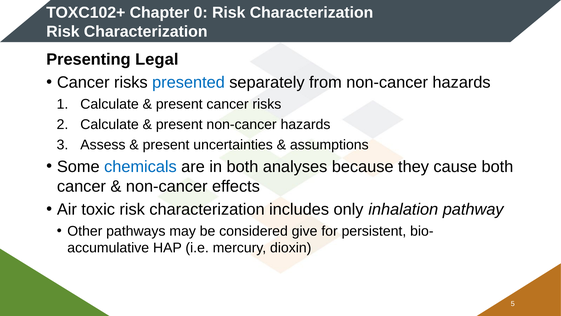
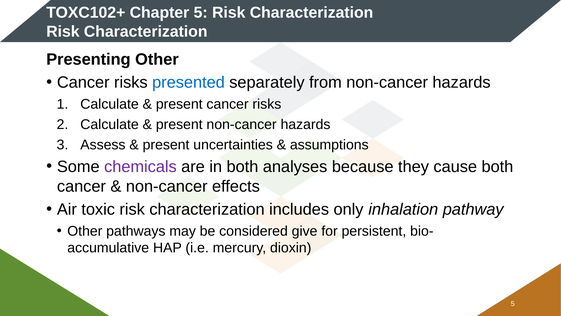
Chapter 0: 0 -> 5
Presenting Legal: Legal -> Other
chemicals colour: blue -> purple
